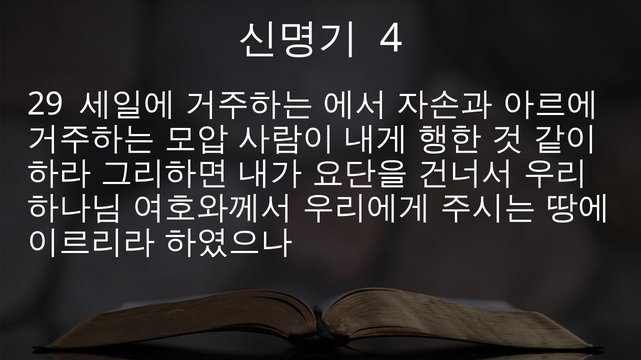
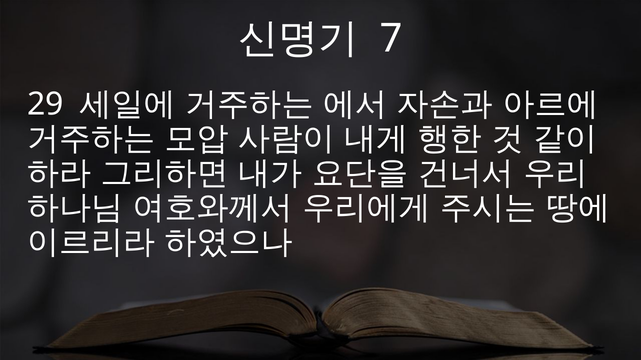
4: 4 -> 7
